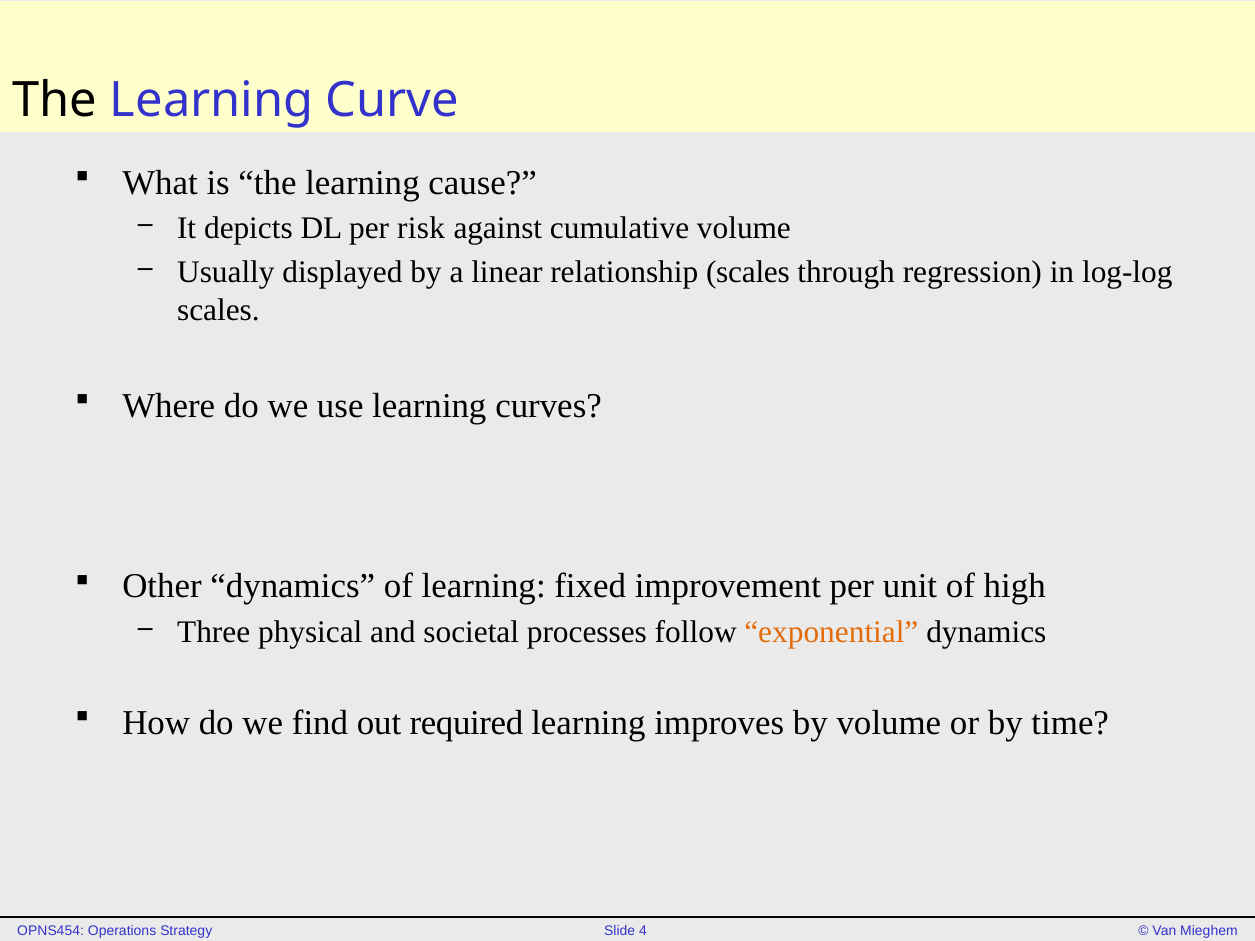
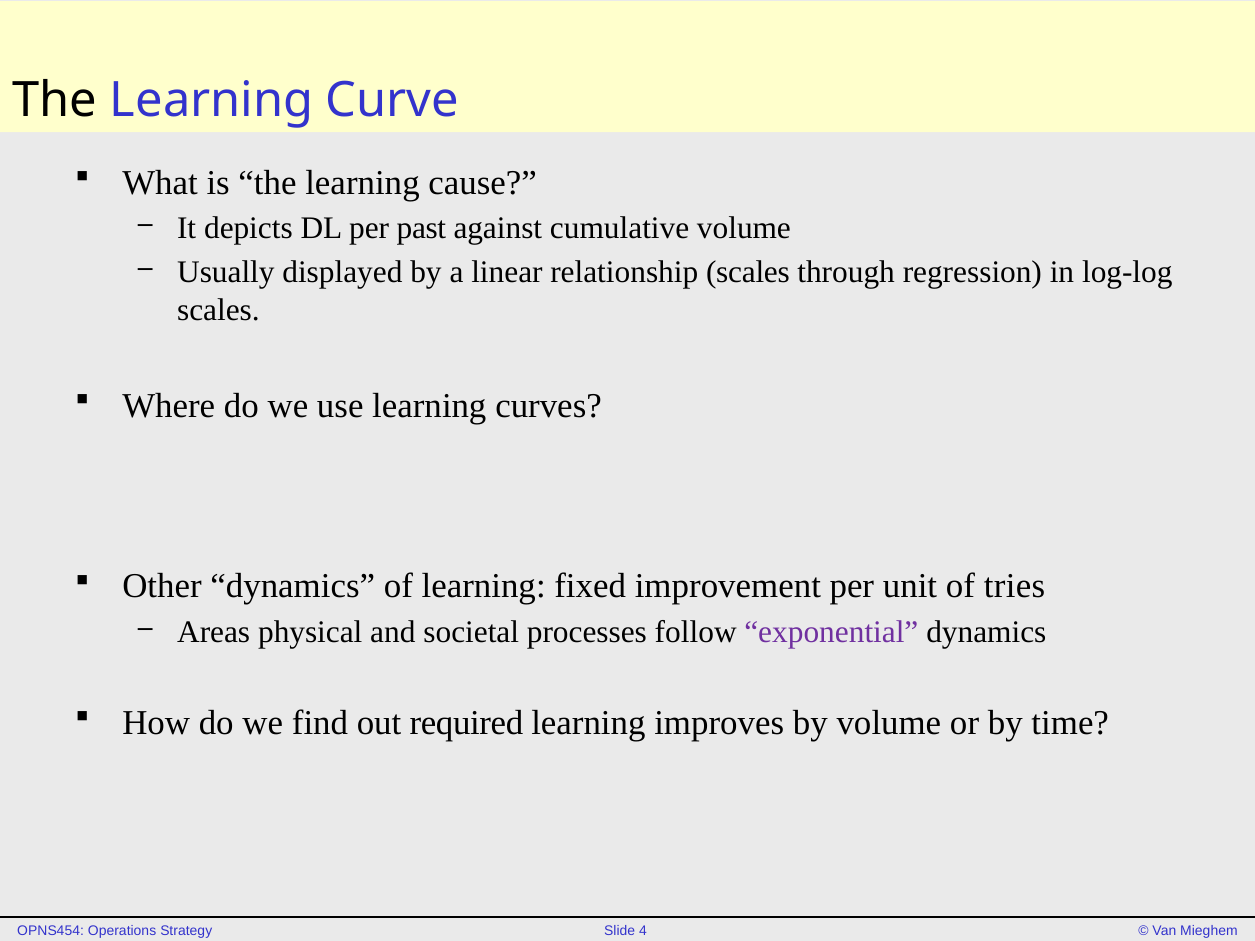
risk: risk -> past
high: high -> tries
Three: Three -> Areas
exponential colour: orange -> purple
